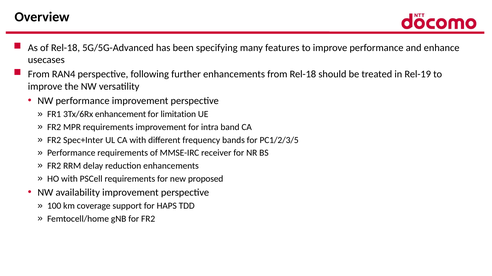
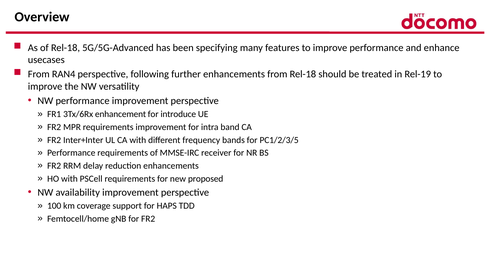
limitation: limitation -> introduce
Spec+Inter: Spec+Inter -> Inter+Inter
